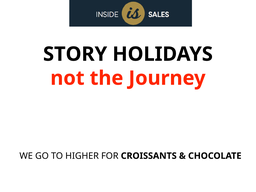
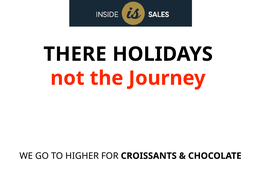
STORY: STORY -> THERE
